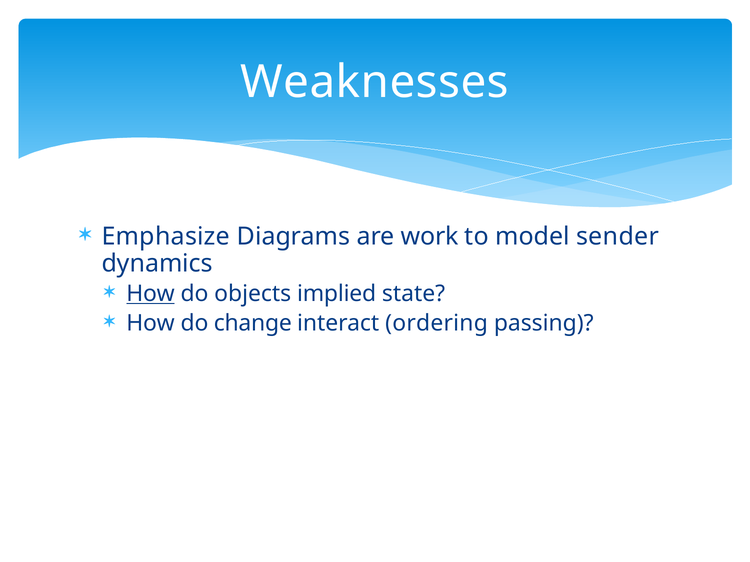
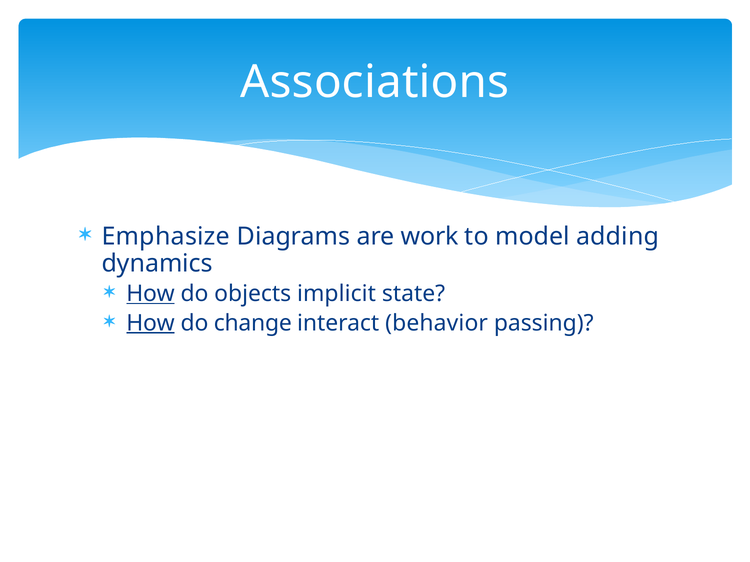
Weaknesses: Weaknesses -> Associations
sender: sender -> adding
implied: implied -> implicit
How at (151, 323) underline: none -> present
ordering: ordering -> behavior
